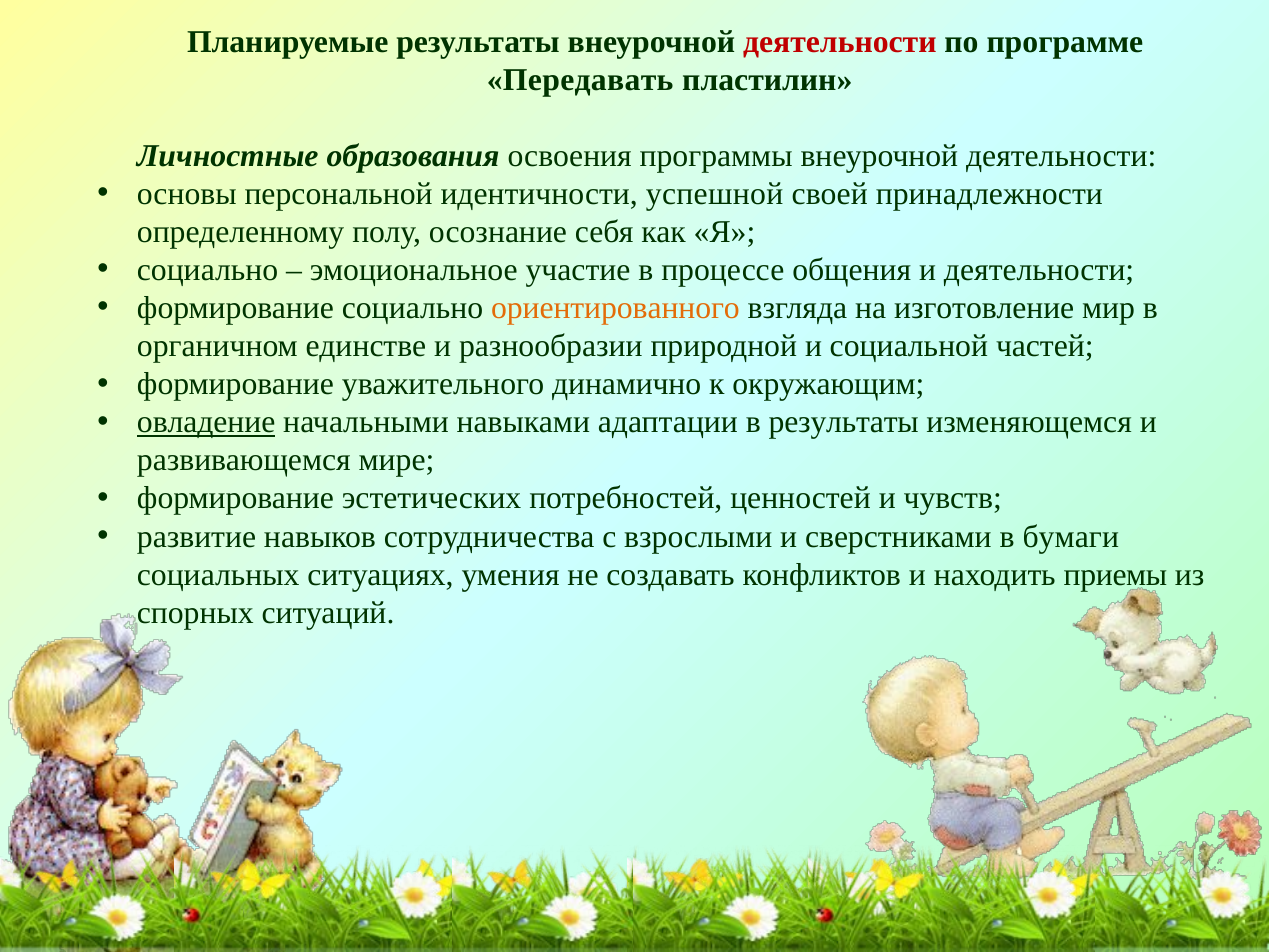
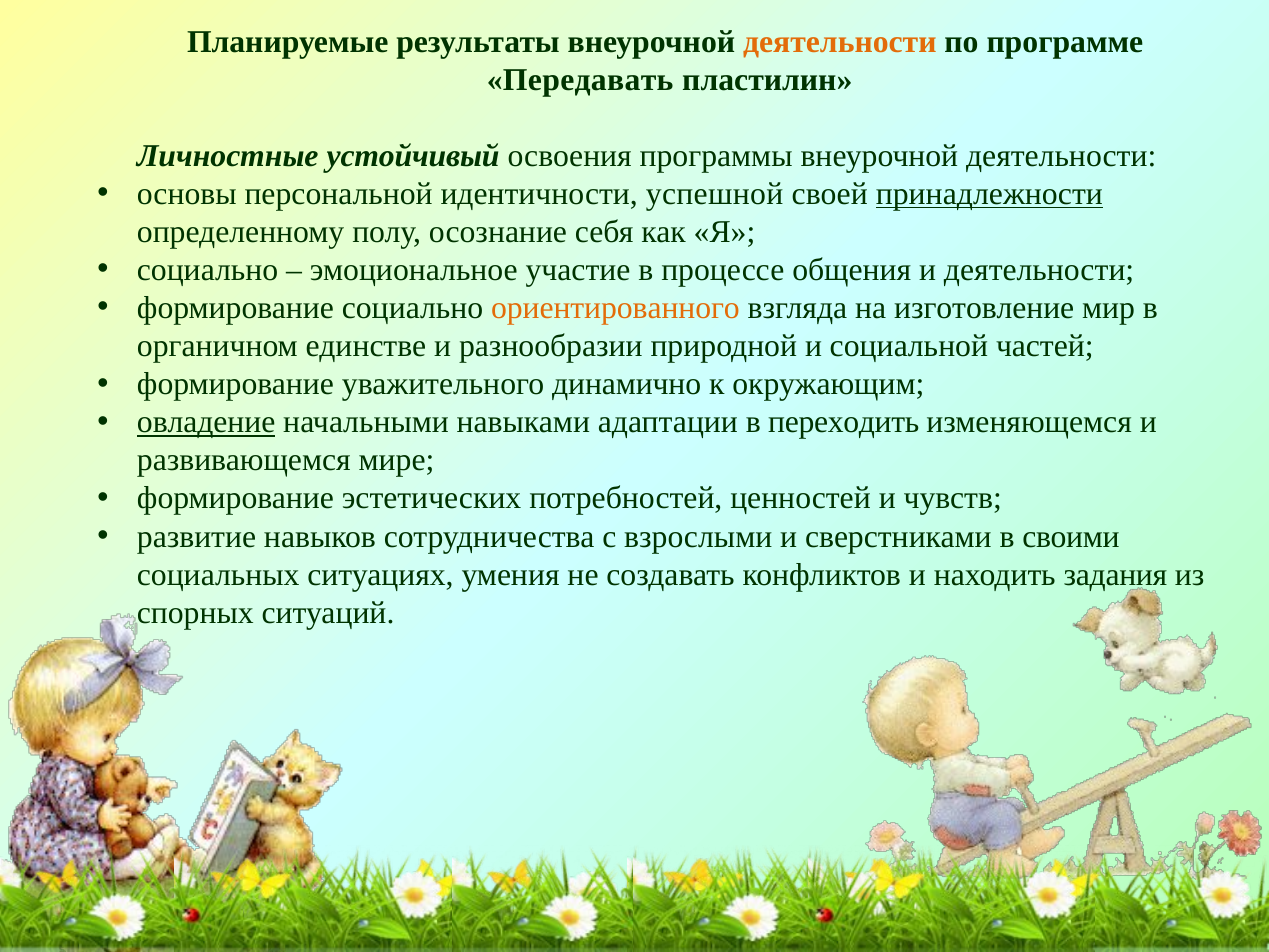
деятельности at (840, 42) colour: red -> orange
образования: образования -> устойчивый
принадлежности underline: none -> present
в результаты: результаты -> переходить
бумаги: бумаги -> своими
приемы: приемы -> задания
